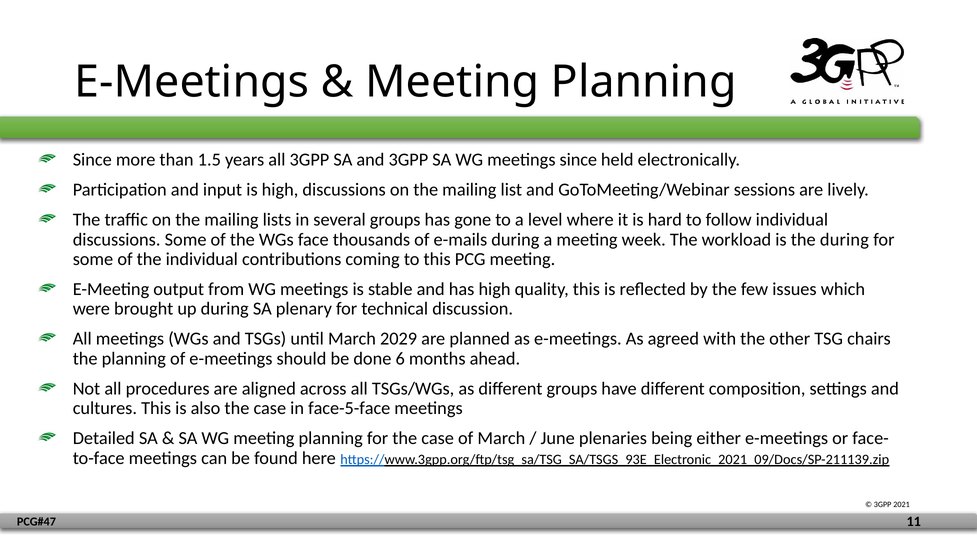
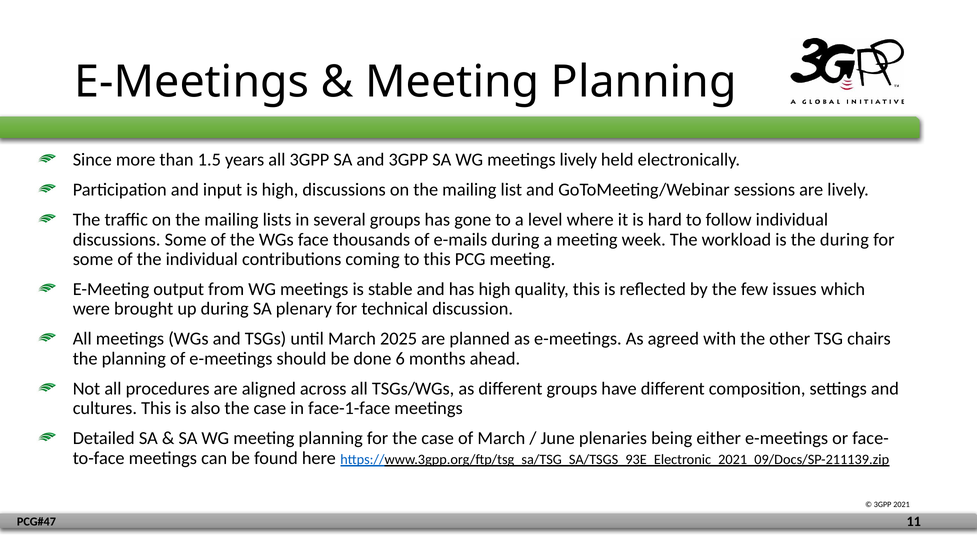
meetings since: since -> lively
2029: 2029 -> 2025
face-5-face: face-5-face -> face-1-face
